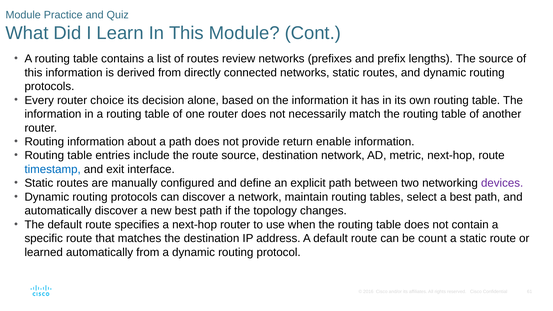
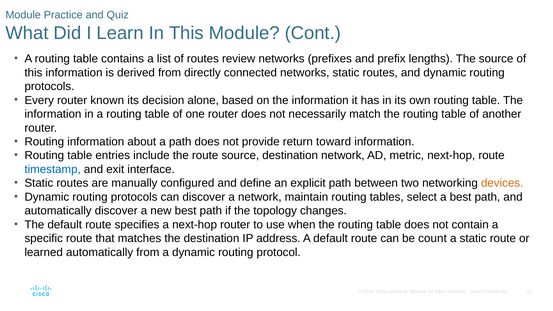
choice: choice -> known
enable: enable -> toward
devices colour: purple -> orange
